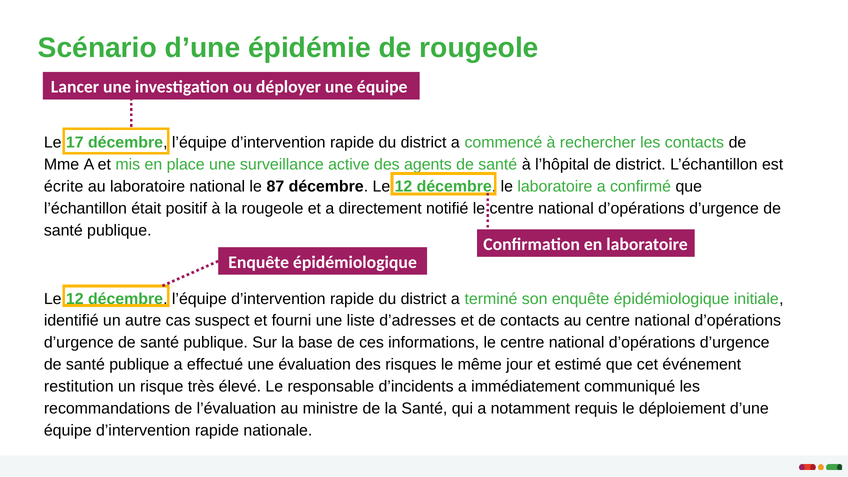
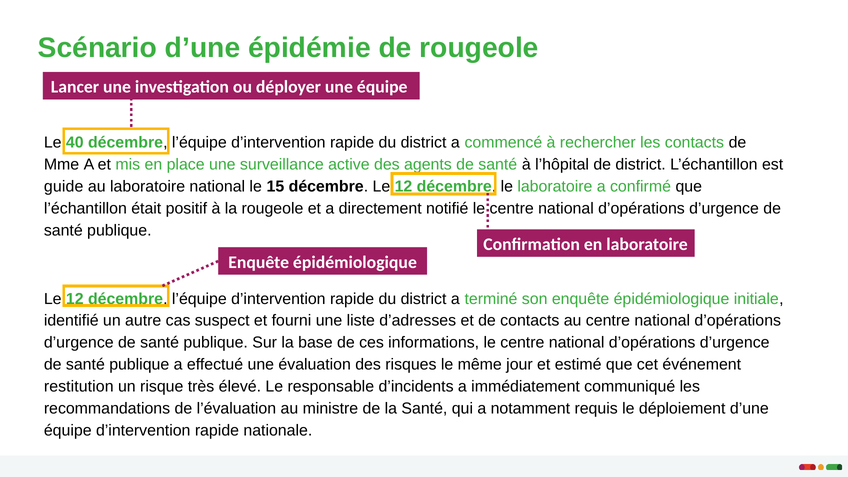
17: 17 -> 40
écrite: écrite -> guide
87: 87 -> 15
